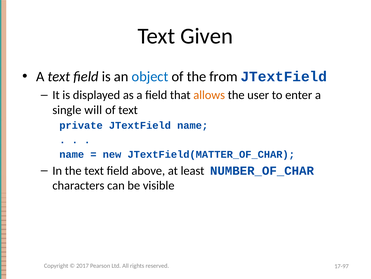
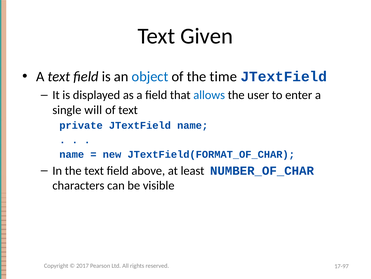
from: from -> time
allows colour: orange -> blue
JTextField(MATTER_OF_CHAR: JTextField(MATTER_OF_CHAR -> JTextField(FORMAT_OF_CHAR
